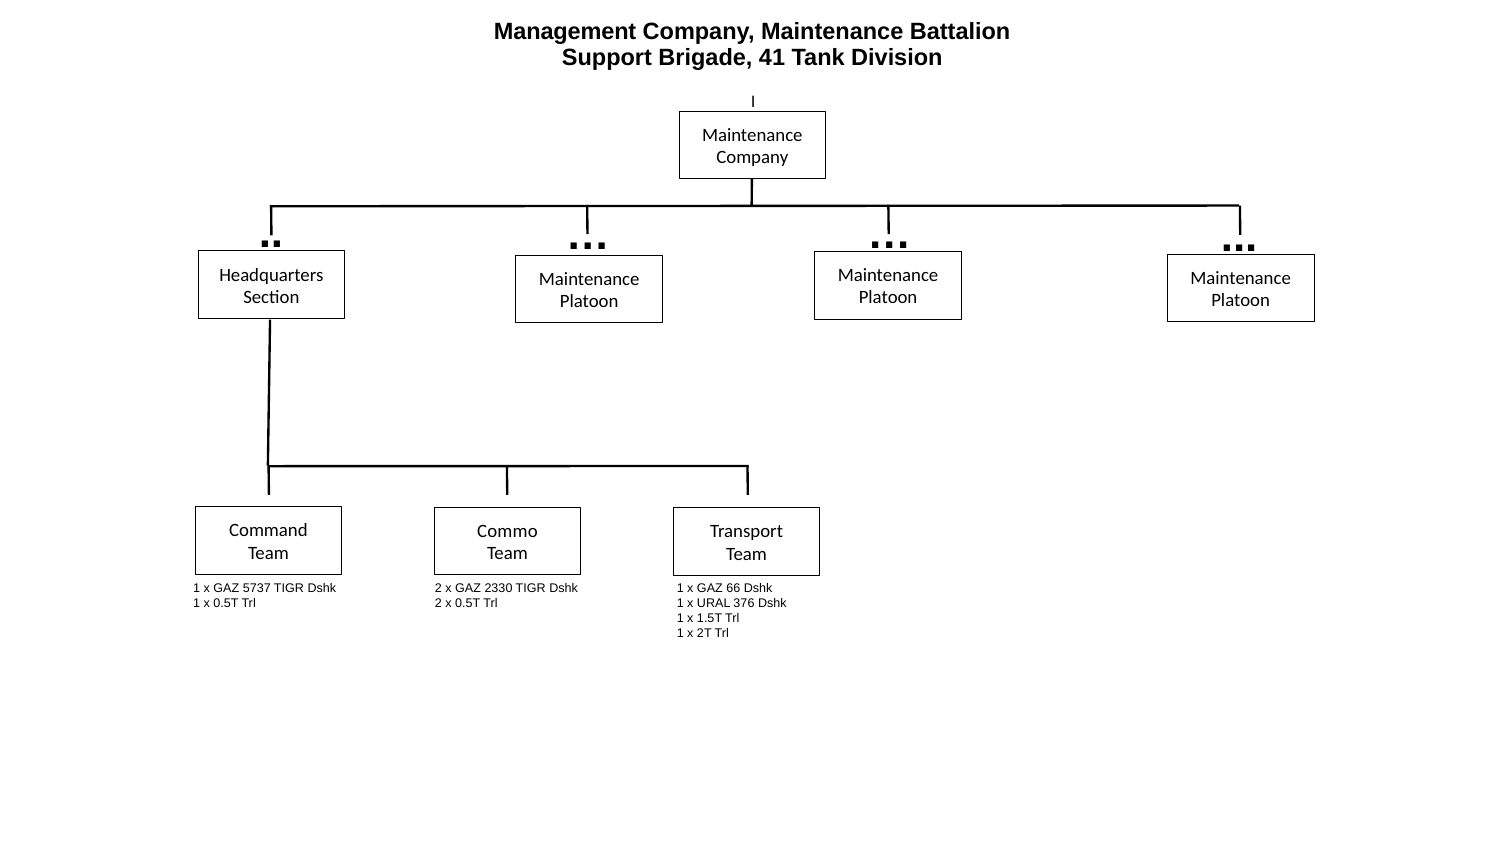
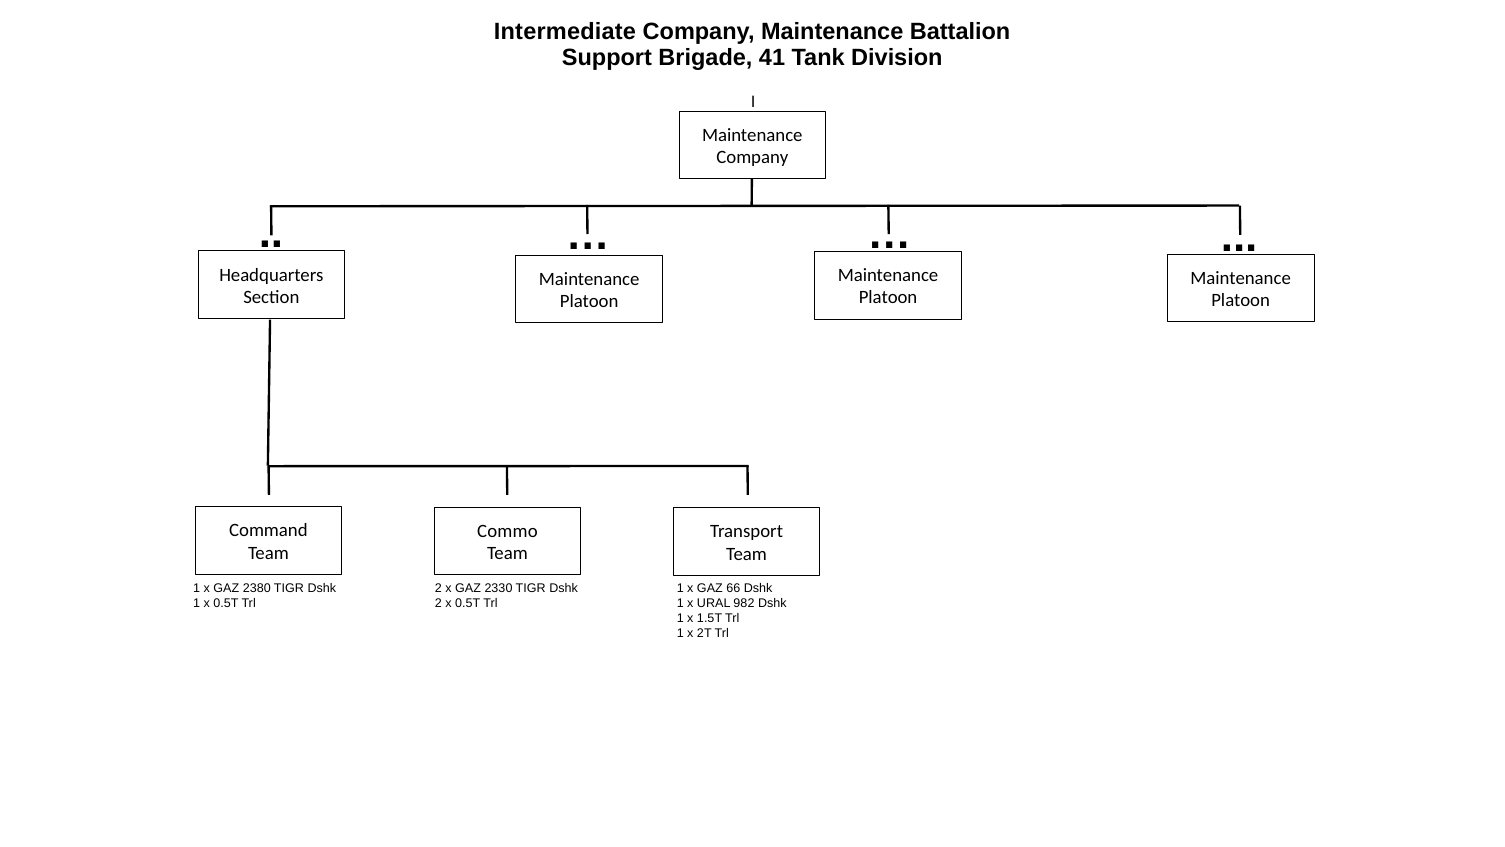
Management: Management -> Intermediate
5737: 5737 -> 2380
376: 376 -> 982
